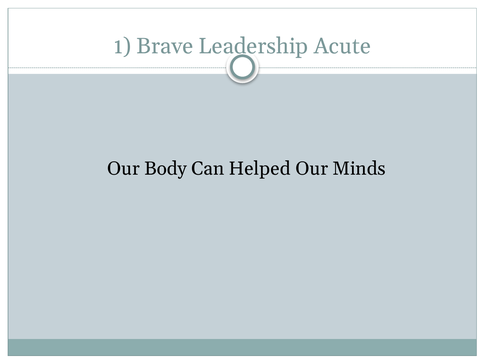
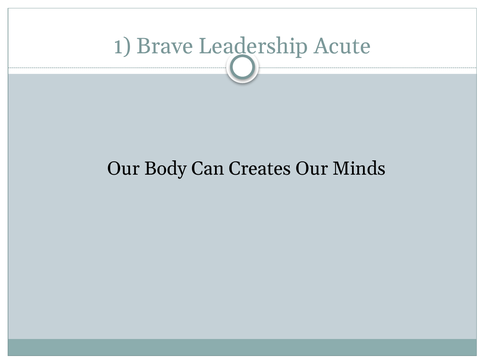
Helped: Helped -> Creates
